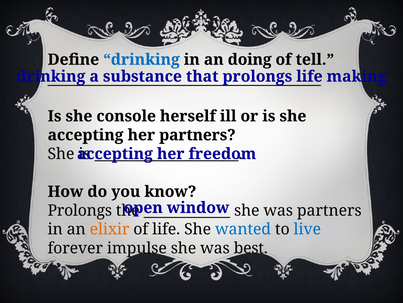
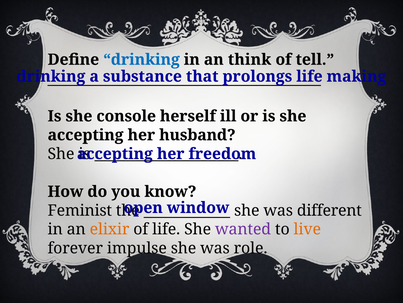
doing: doing -> think
her partners: partners -> husband
Prolongs at (80, 210): Prolongs -> Feminist
was partners: partners -> different
wanted colour: blue -> purple
live colour: blue -> orange
best: best -> role
